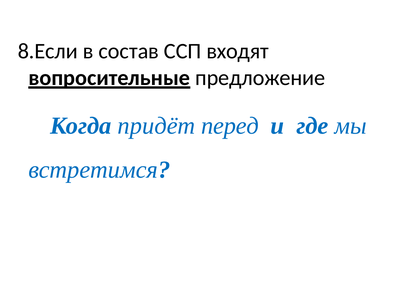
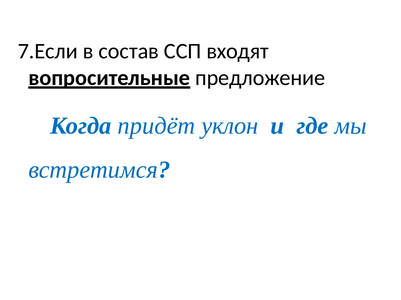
8.Если: 8.Если -> 7.Если
перед: перед -> уклон
